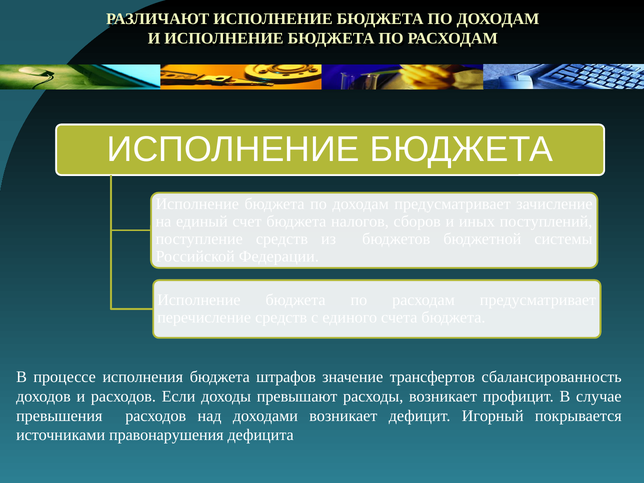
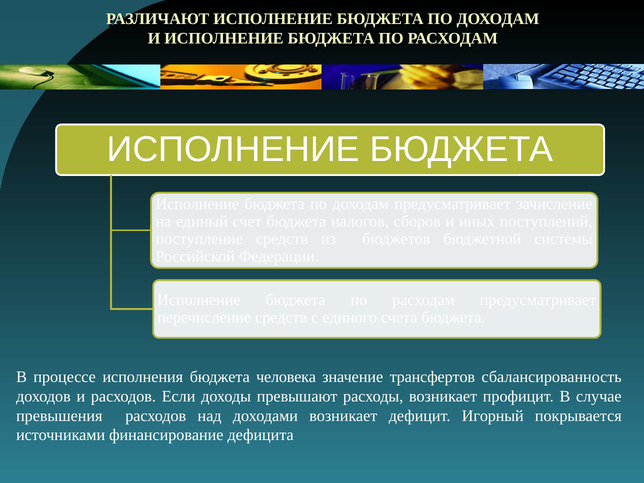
штрафов: штрафов -> человека
правонарушения: правонарушения -> финансирование
